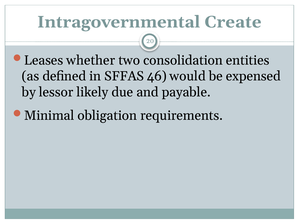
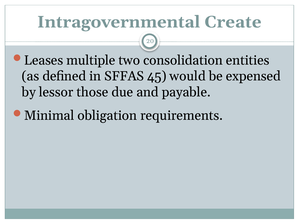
whether: whether -> multiple
46: 46 -> 45
likely: likely -> those
